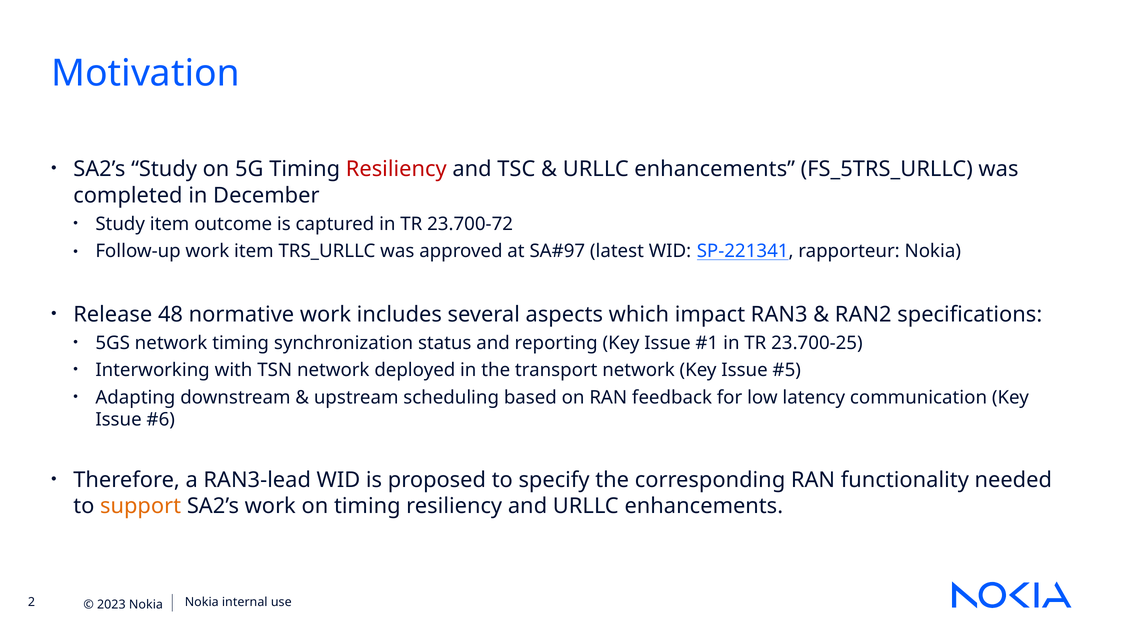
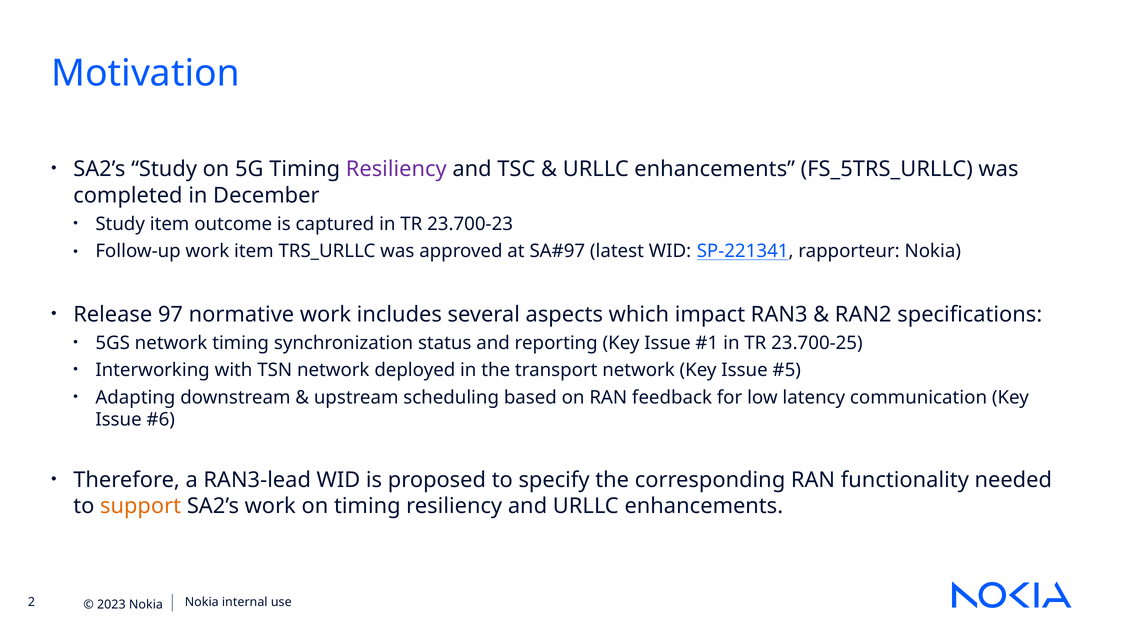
Resiliency at (396, 169) colour: red -> purple
23.700-72: 23.700-72 -> 23.700-23
48: 48 -> 97
